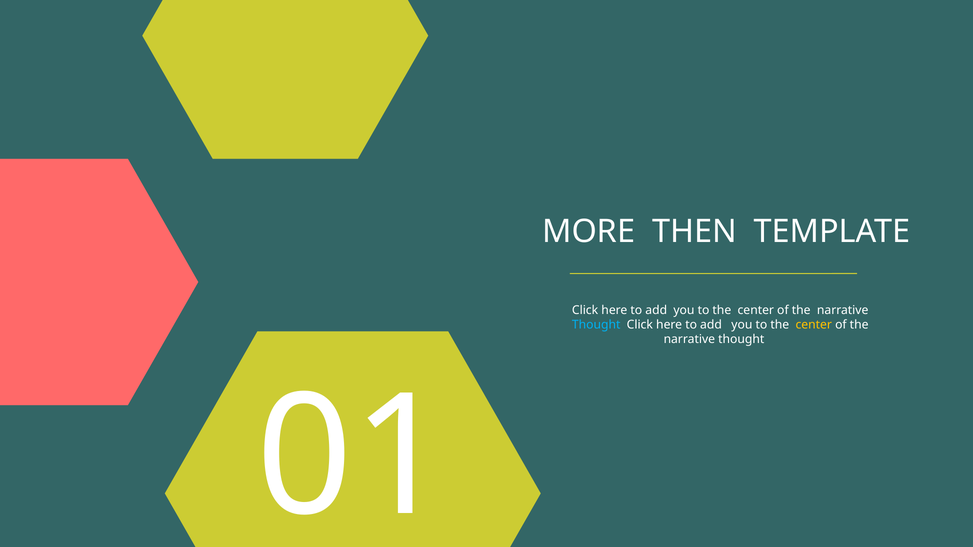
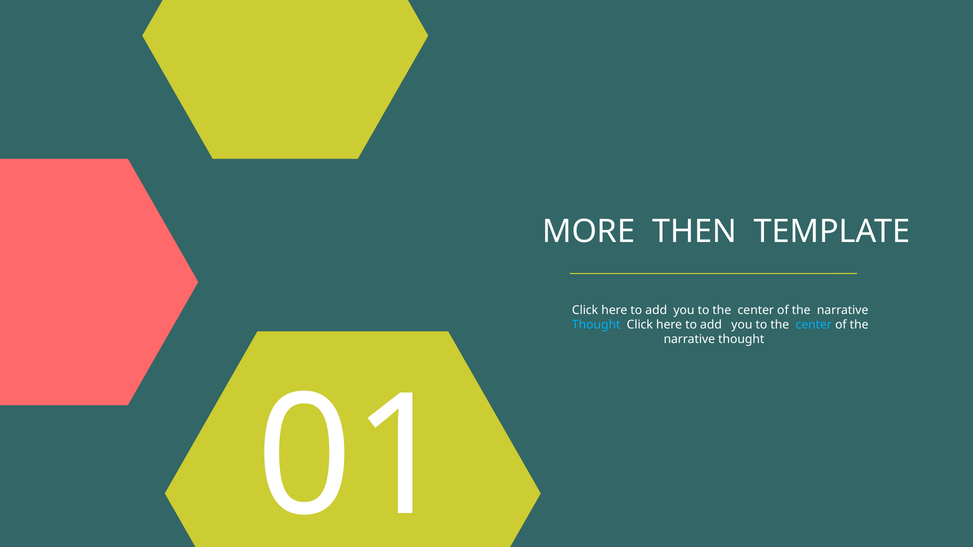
center at (814, 325) colour: yellow -> light blue
